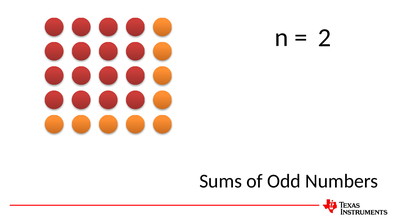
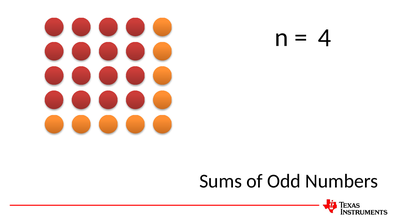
2: 2 -> 4
